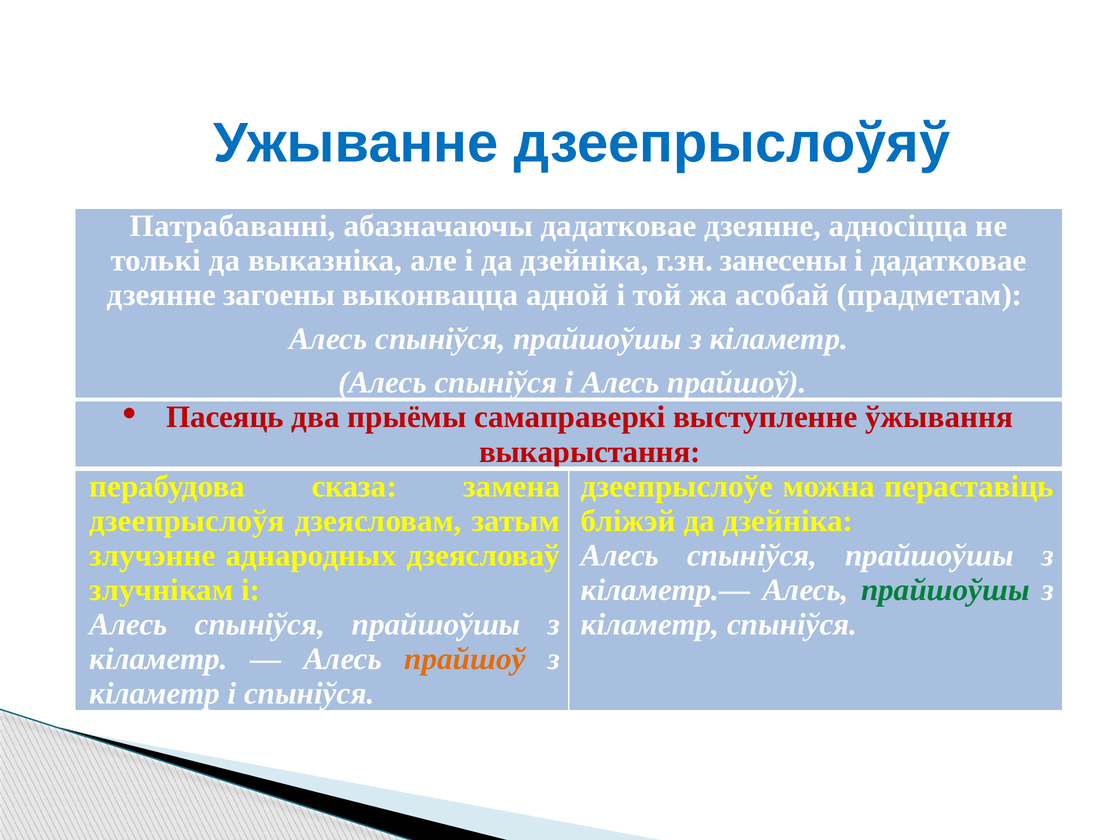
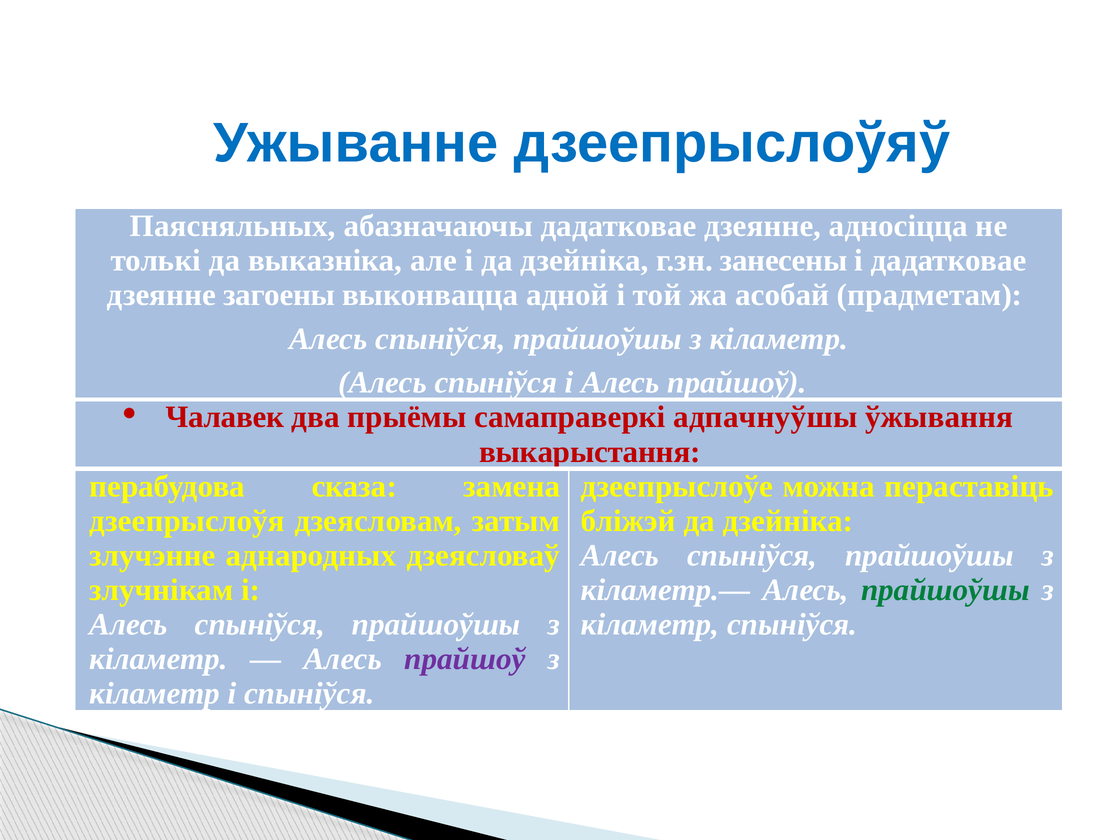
Патрабаванні: Патрабаванні -> Паясняльных
Пасеяць: Пасеяць -> Чалавек
выступленне: выступленне -> адпачнуўшы
прайшоў at (465, 659) colour: orange -> purple
